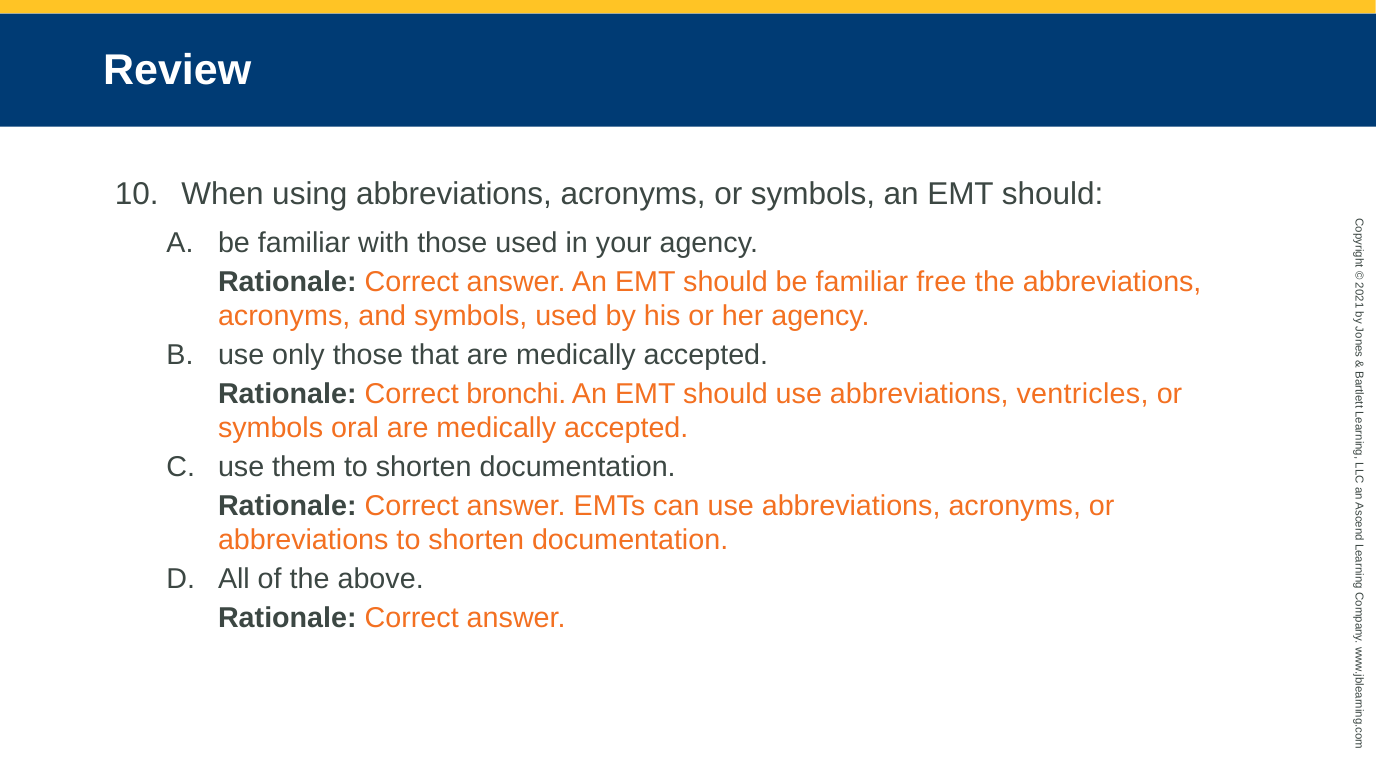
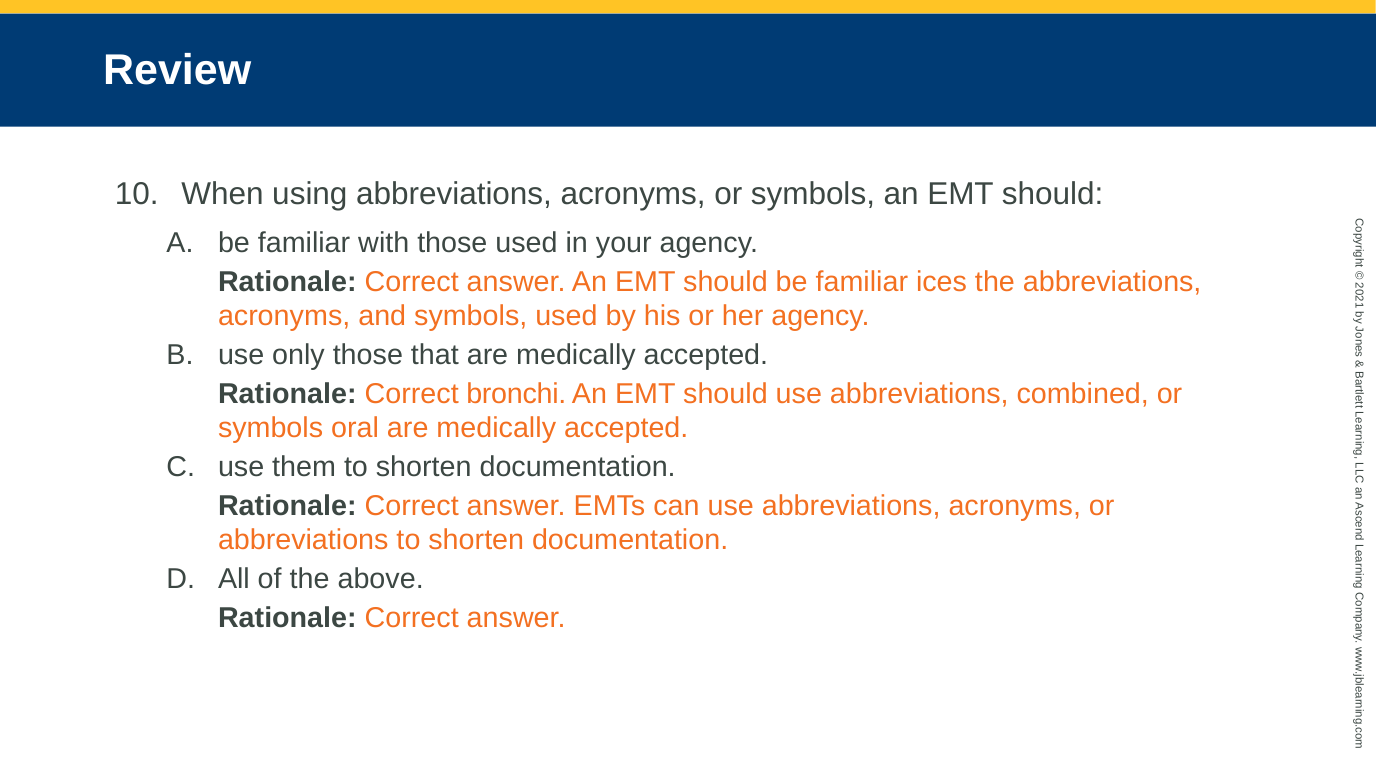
free: free -> ices
ventricles: ventricles -> combined
